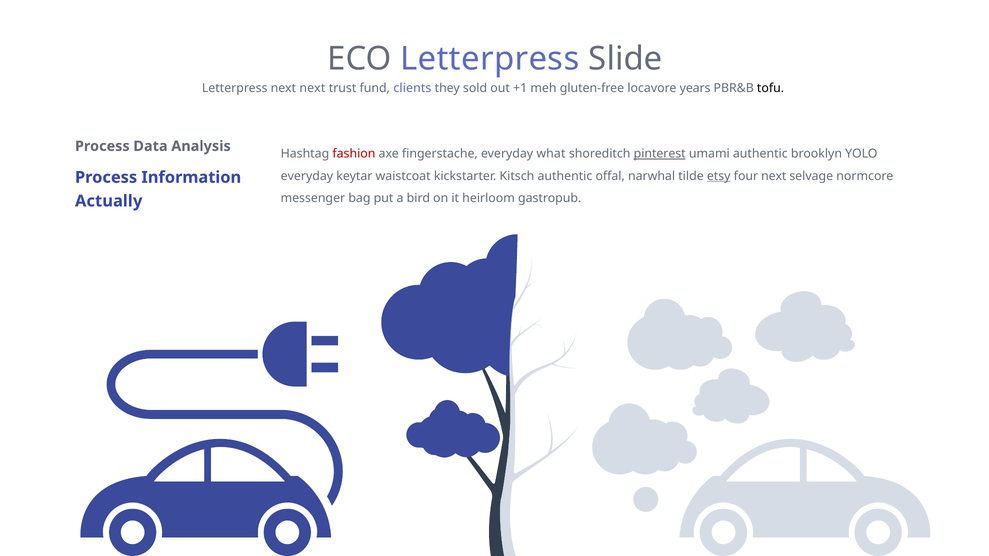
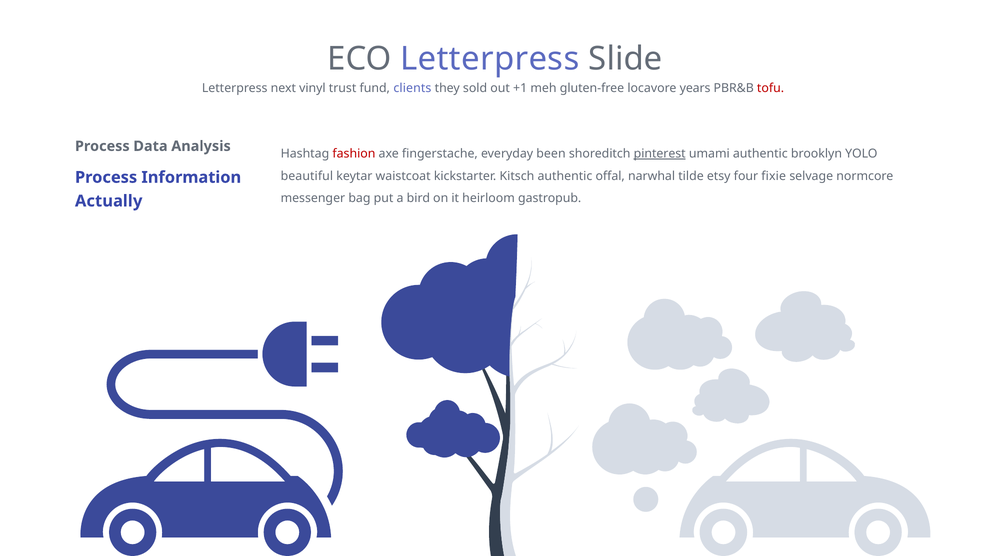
next next: next -> vinyl
tofu colour: black -> red
what: what -> been
everyday at (307, 176): everyday -> beautiful
etsy underline: present -> none
four next: next -> fixie
